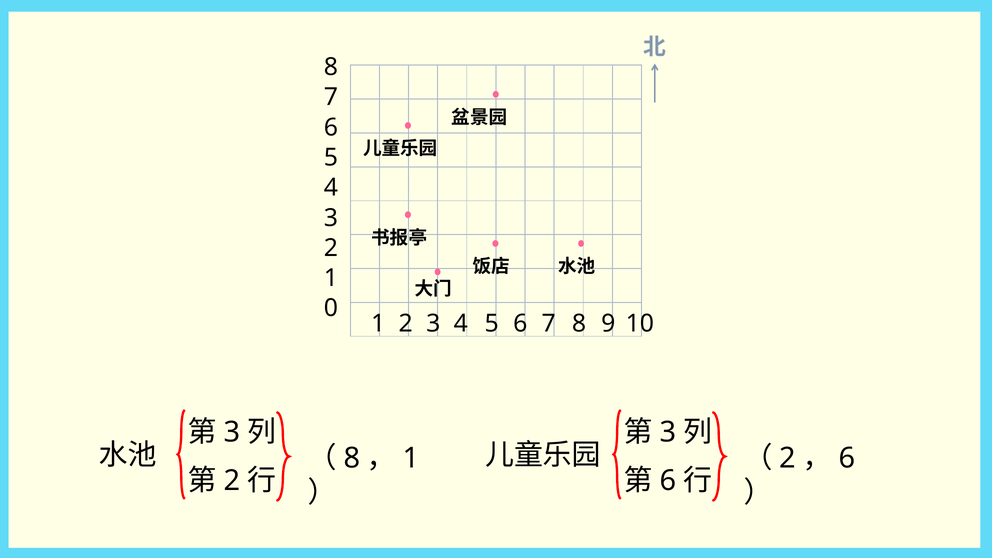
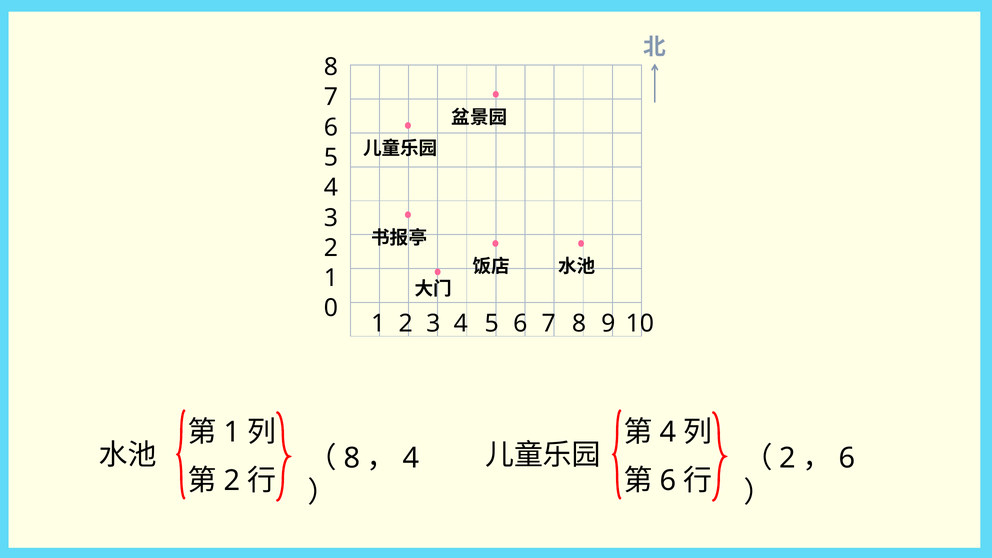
3 at (232, 432): 3 -> 1
3 at (668, 432): 3 -> 4
1 at (411, 458): 1 -> 4
